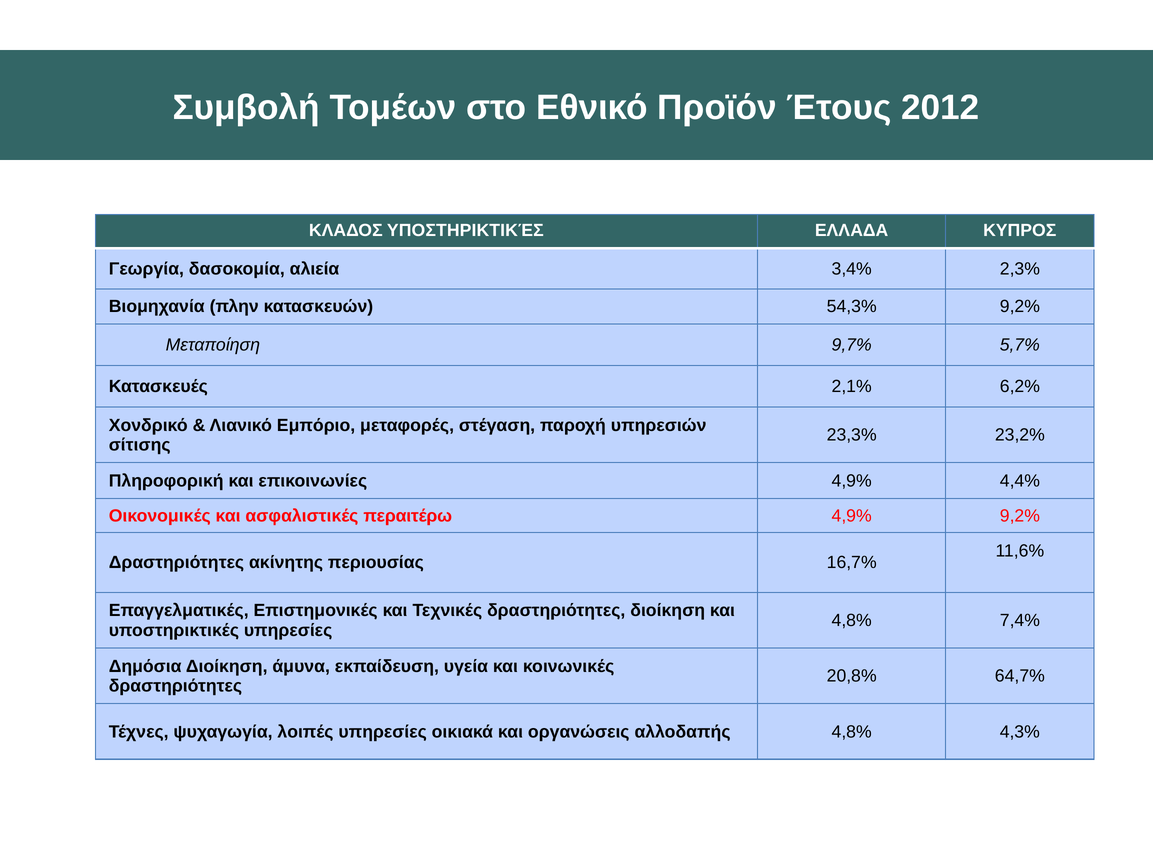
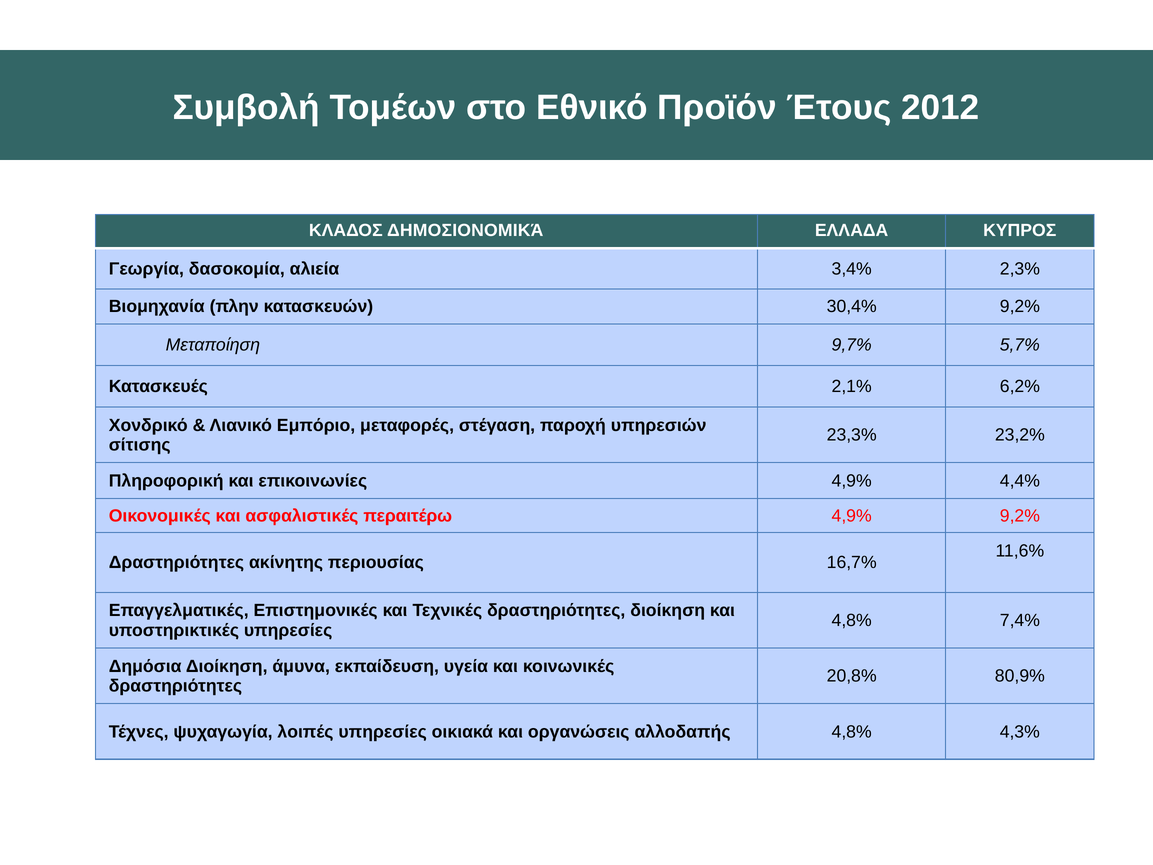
ΚΛΑΔΟΣ ΥΠΟΣΤΗΡΙΚΤΙΚΈΣ: ΥΠΟΣΤΗΡΙΚΤΙΚΈΣ -> ΔΗΜΟΣΙΟΝΟΜΙΚΆ
54,3%: 54,3% -> 30,4%
64,7%: 64,7% -> 80,9%
